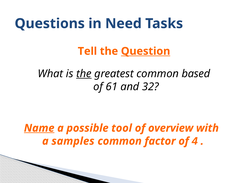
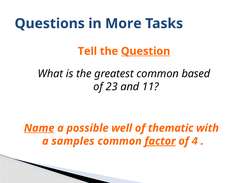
Need: Need -> More
the at (84, 74) underline: present -> none
61: 61 -> 23
32: 32 -> 11
tool: tool -> well
overview: overview -> thematic
factor underline: none -> present
